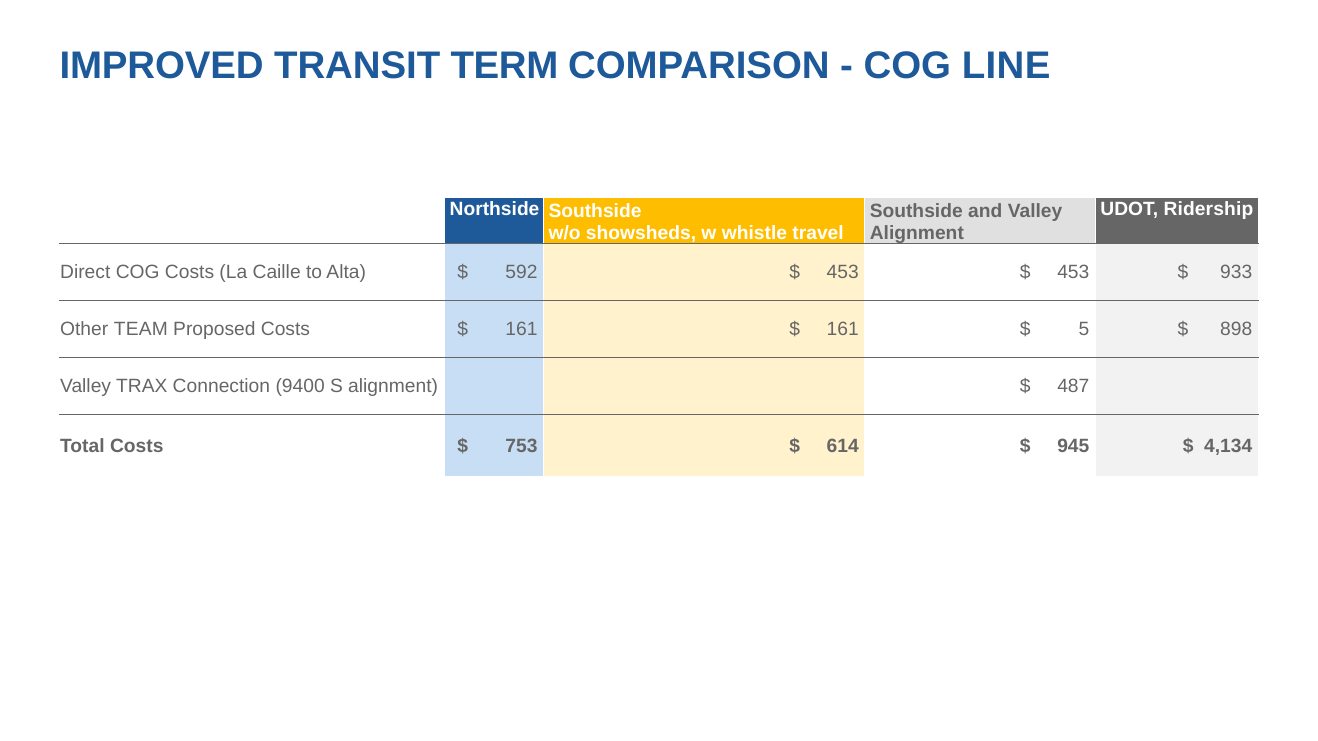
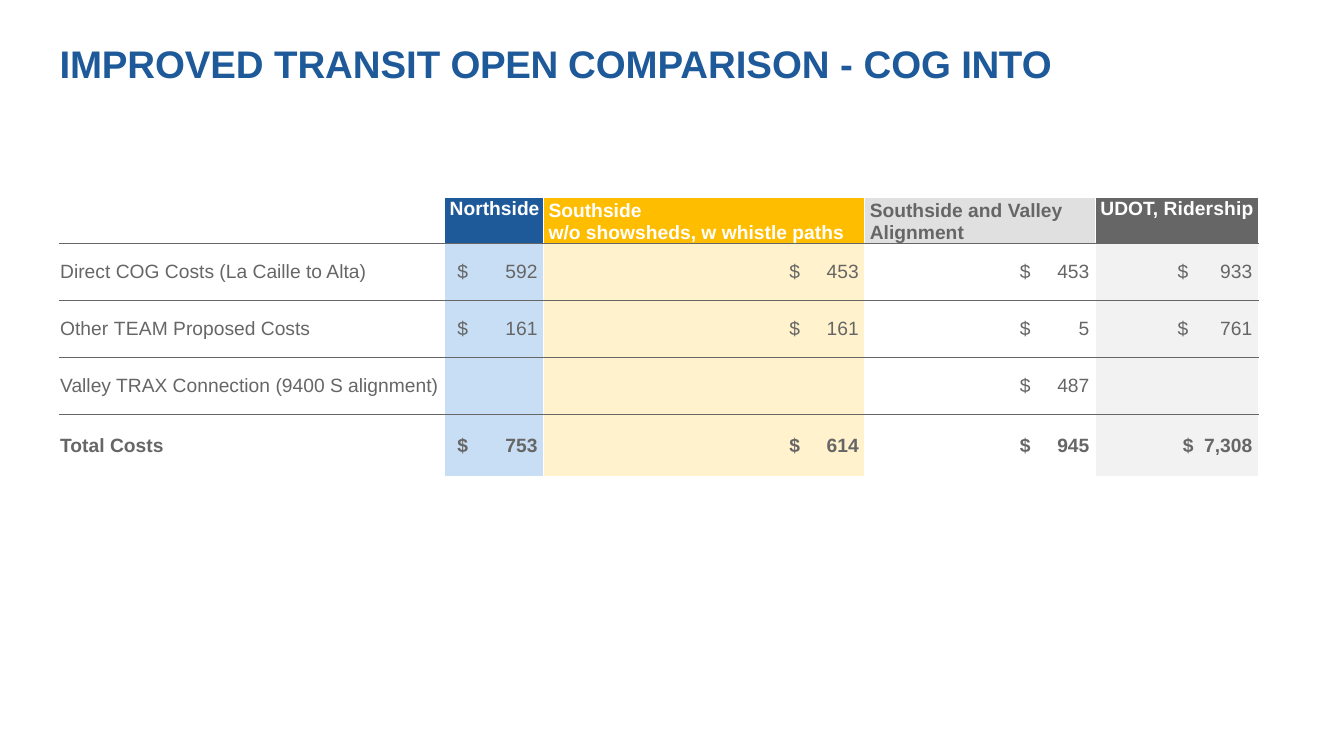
TERM: TERM -> OPEN
LINE: LINE -> INTO
travel: travel -> paths
898: 898 -> 761
4,134: 4,134 -> 7,308
